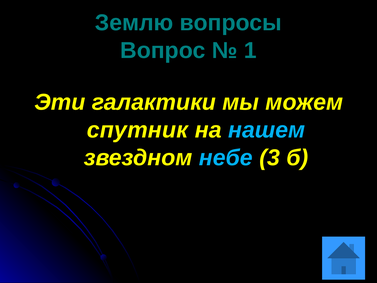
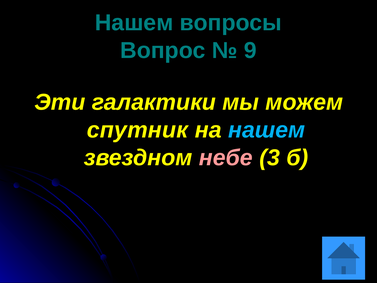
Землю at (134, 23): Землю -> Нашем
1: 1 -> 9
небе colour: light blue -> pink
